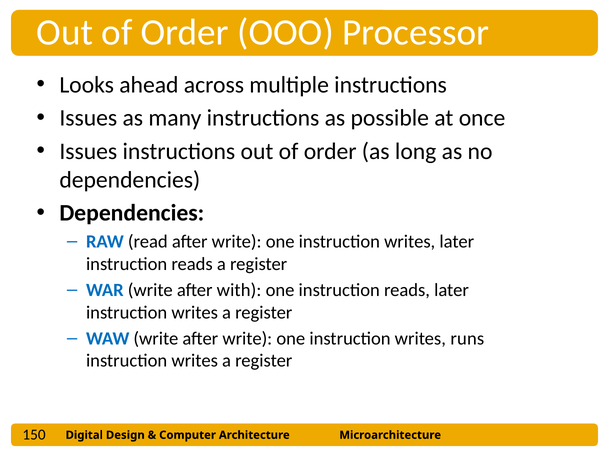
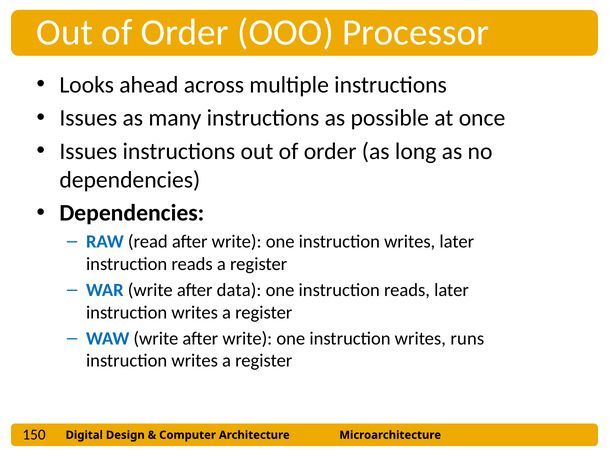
with: with -> data
